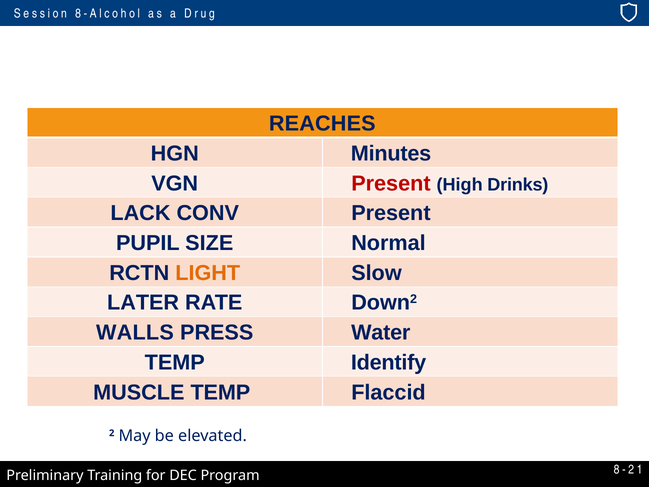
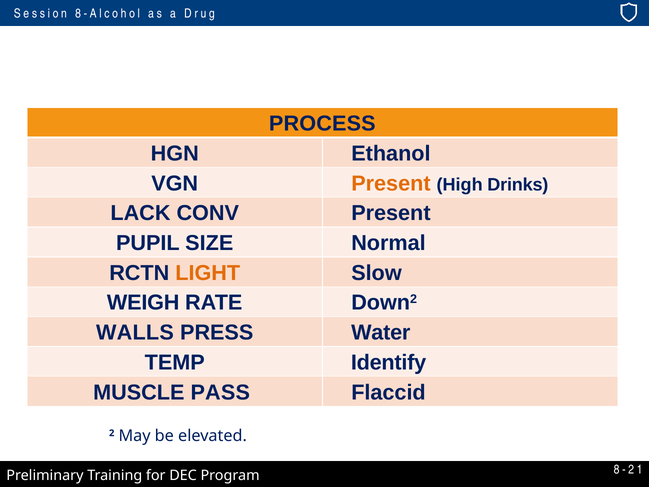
REACHES: REACHES -> PROCESS
Minutes: Minutes -> Ethanol
Present at (391, 183) colour: red -> orange
LATER: LATER -> WEIGH
MUSCLE TEMP: TEMP -> PASS
